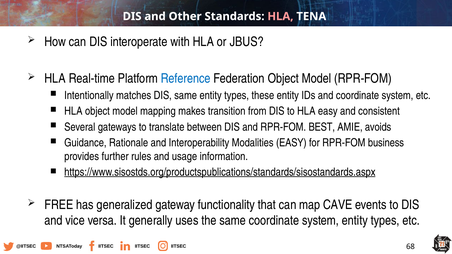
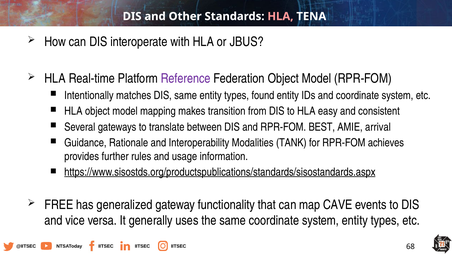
Reference colour: blue -> purple
these: these -> found
avoids: avoids -> arrival
Modalities EASY: EASY -> TANK
business: business -> achieves
